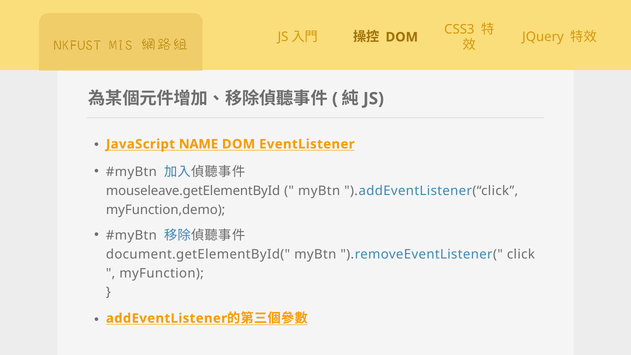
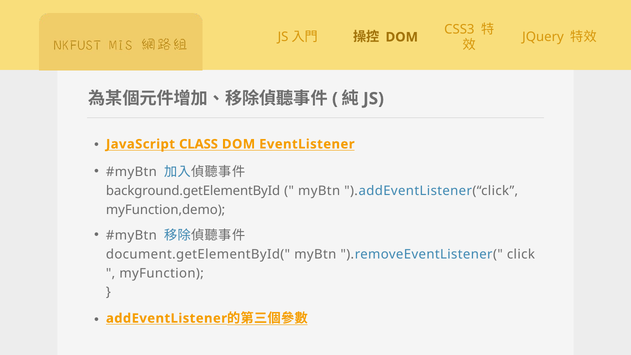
NAME: NAME -> CLASS
mouseleave.getElementById: mouseleave.getElementById -> background.getElementById
